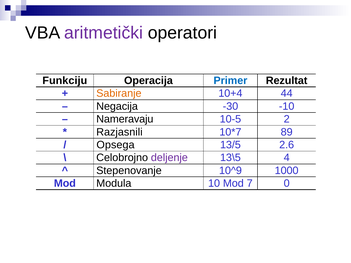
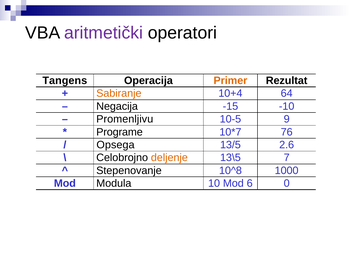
Funkciju: Funkciju -> Tangens
Primer colour: blue -> orange
44: 44 -> 64
-30: -30 -> -15
Nameravaju: Nameravaju -> Promenljivu
2: 2 -> 9
Razjasnili: Razjasnili -> Programe
89: 89 -> 76
deljenje colour: purple -> orange
4: 4 -> 7
10^9: 10^9 -> 10^8
7: 7 -> 6
